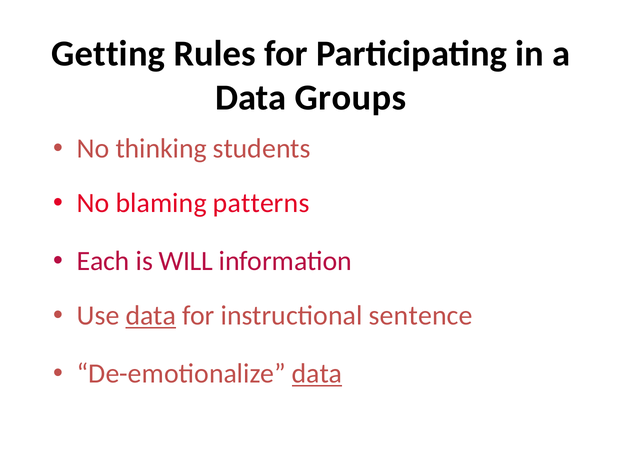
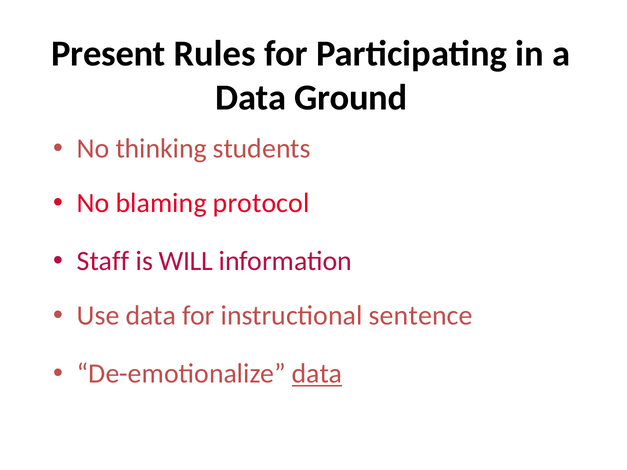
Getting: Getting -> Present
Groups: Groups -> Ground
patterns: patterns -> protocol
Each: Each -> Staff
data at (151, 316) underline: present -> none
